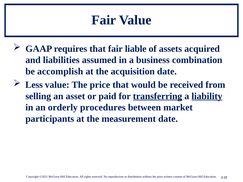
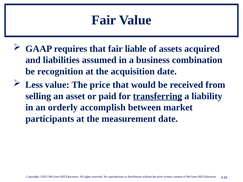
accomplish: accomplish -> recognition
liability underline: present -> none
procedures: procedures -> accomplish
